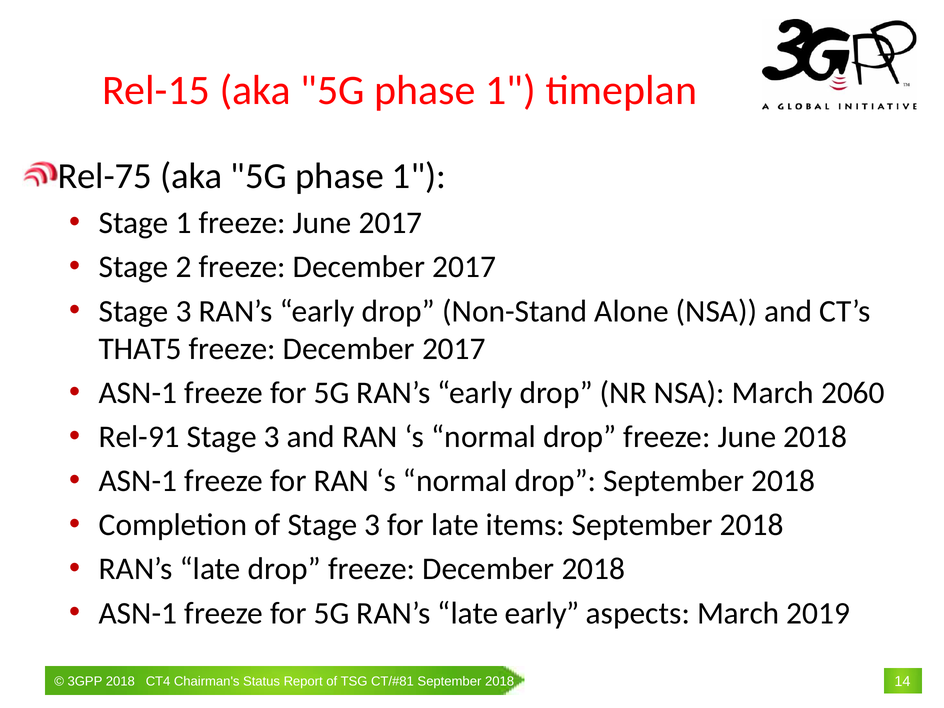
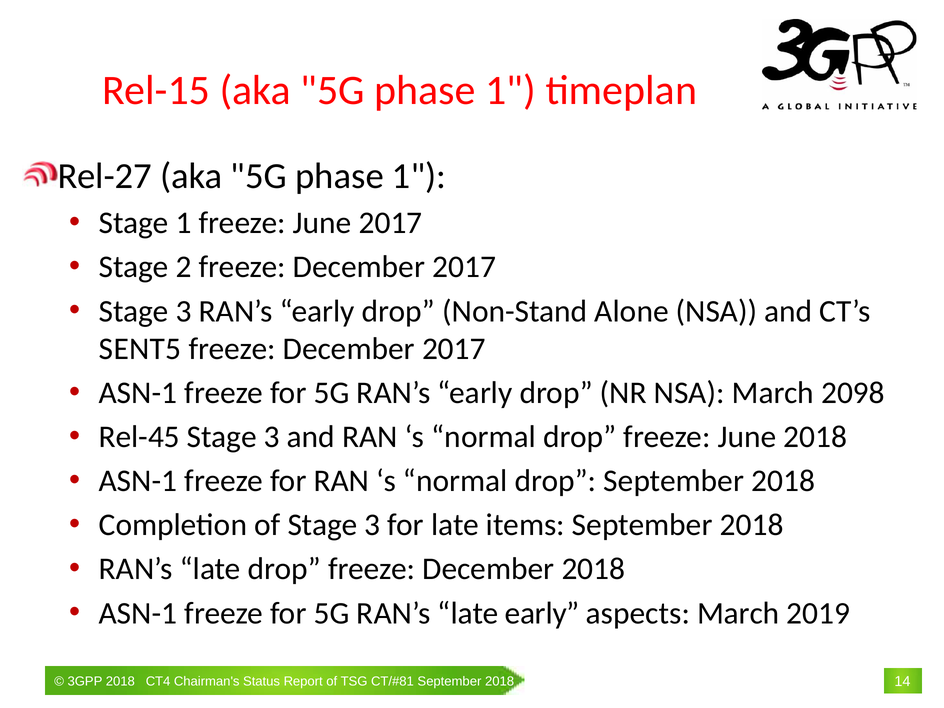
Rel-75: Rel-75 -> Rel-27
THAT5: THAT5 -> SENT5
2060: 2060 -> 2098
Rel-91: Rel-91 -> Rel-45
